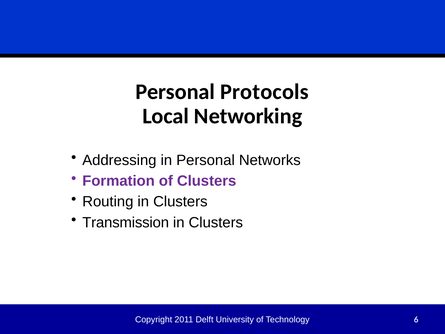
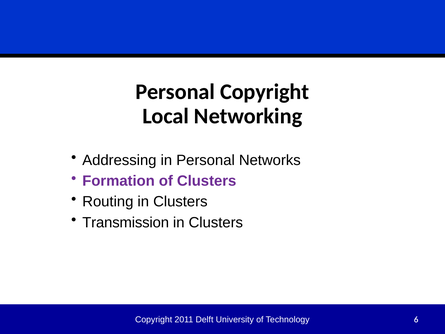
Personal Protocols: Protocols -> Copyright
